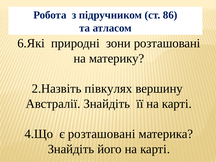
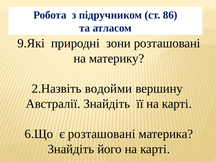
6.Які: 6.Які -> 9.Які
півкулях: півкулях -> водойми
4.Що: 4.Що -> 6.Що
